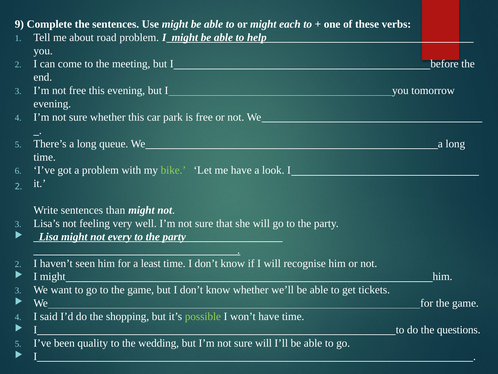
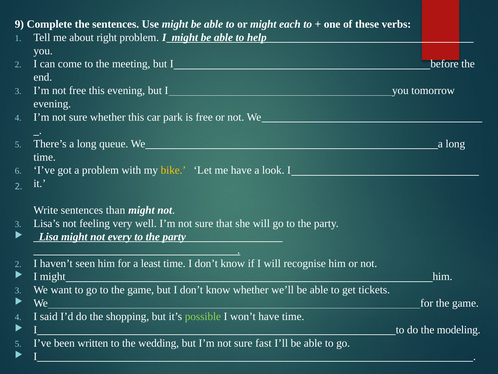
road: road -> right
bike colour: light green -> yellow
questions: questions -> modeling
quality: quality -> written
sure will: will -> fast
